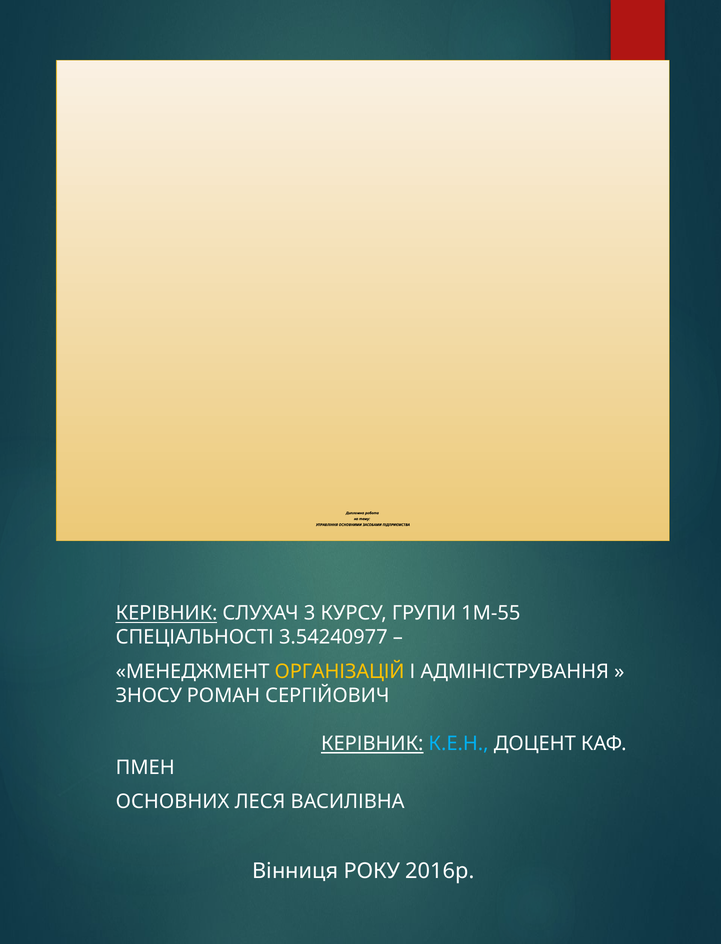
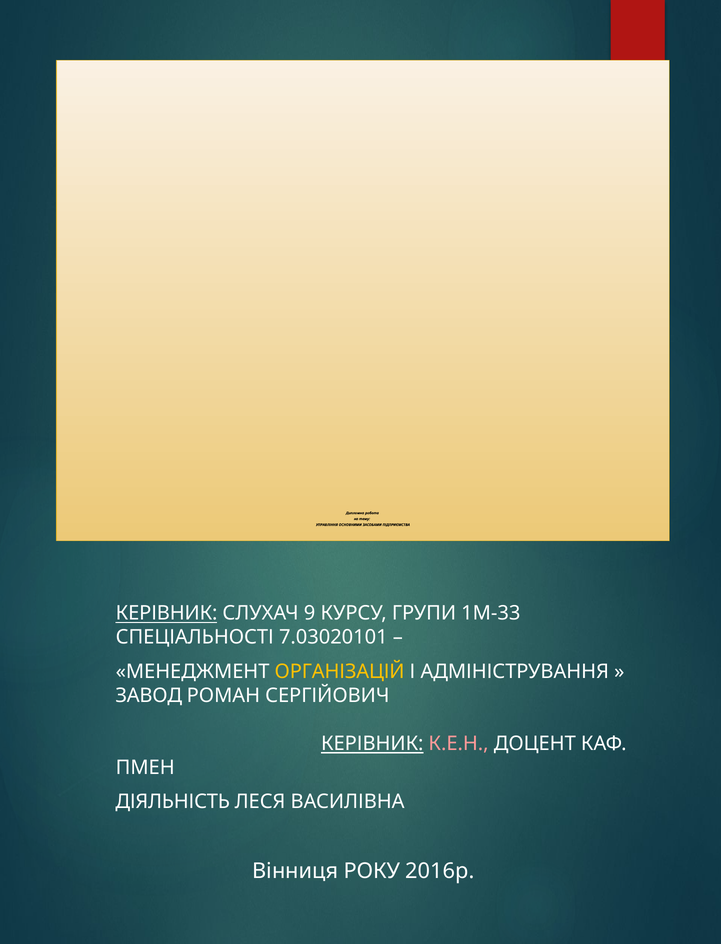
3: 3 -> 9
1М-55: 1М-55 -> 1М-33
3.54240977: 3.54240977 -> 7.03020101
ЗНОСУ: ЗНОСУ -> ЗАВОД
К.Е.Н colour: light blue -> pink
ОСНОВНИХ: ОСНОВНИХ -> ДІЯЛЬНІСТЬ
